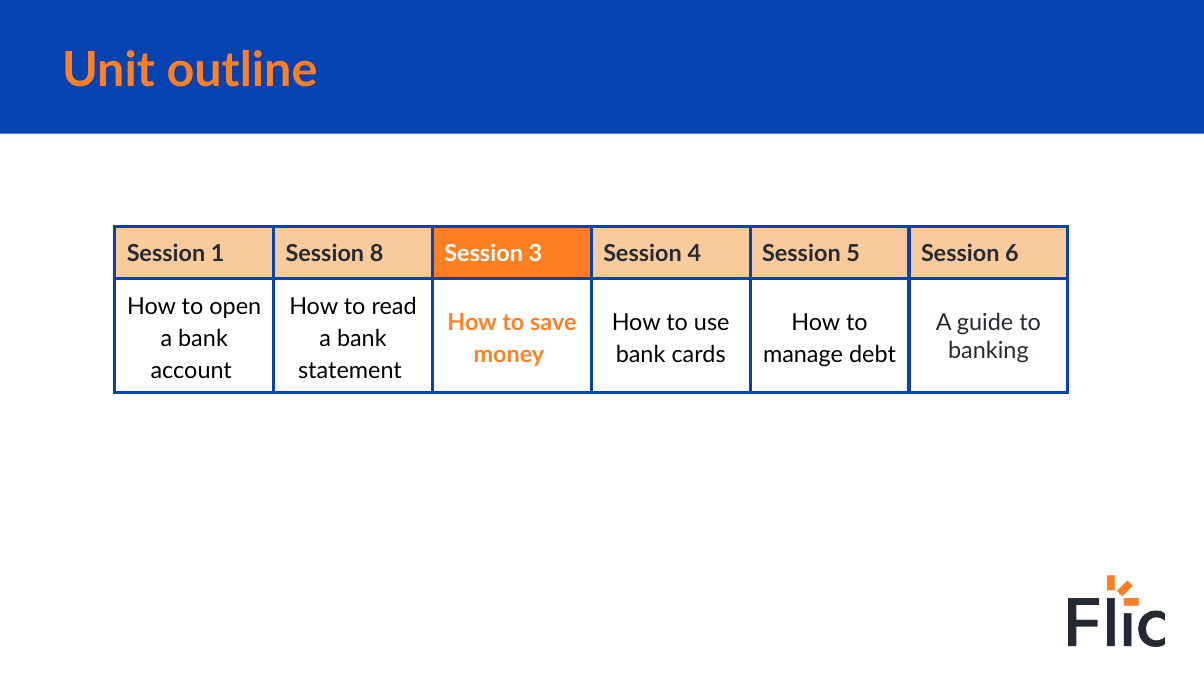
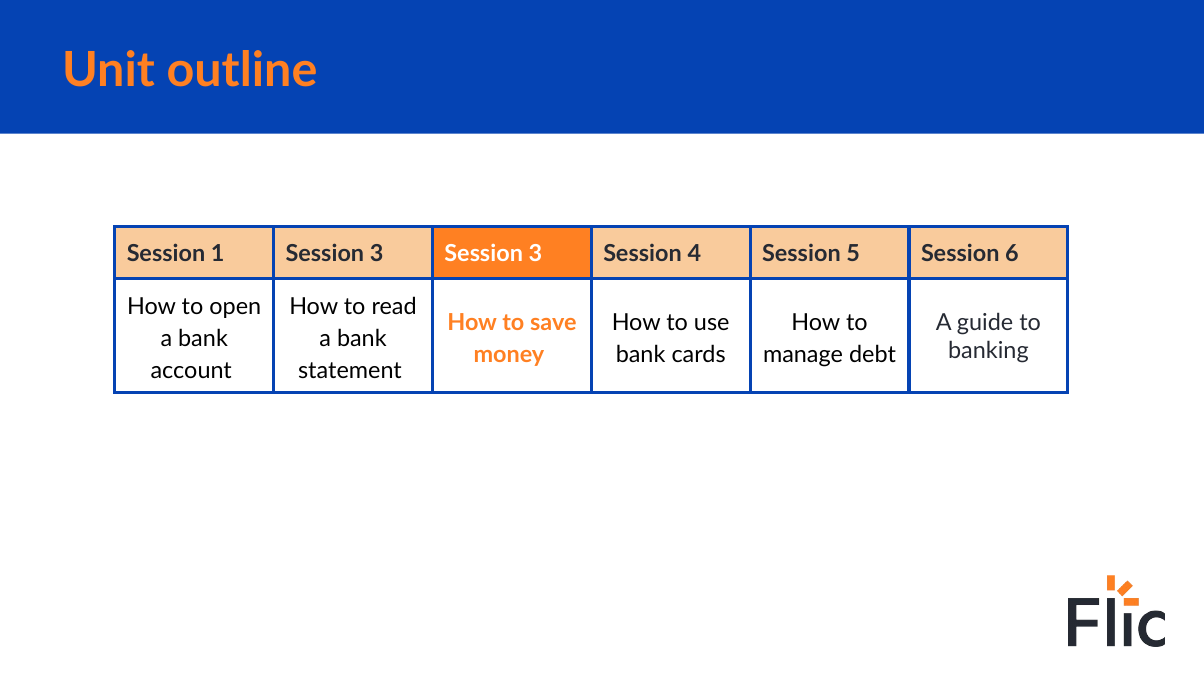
1 Session 8: 8 -> 3
